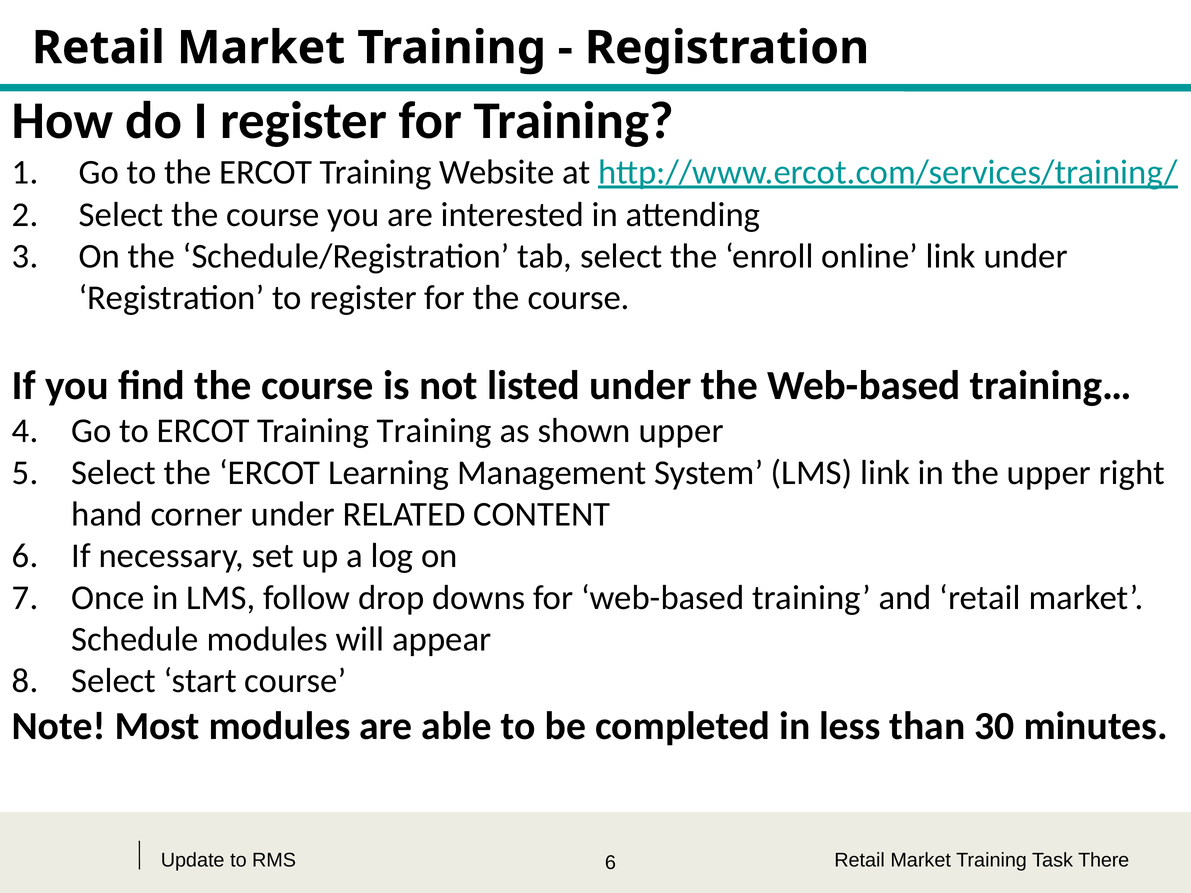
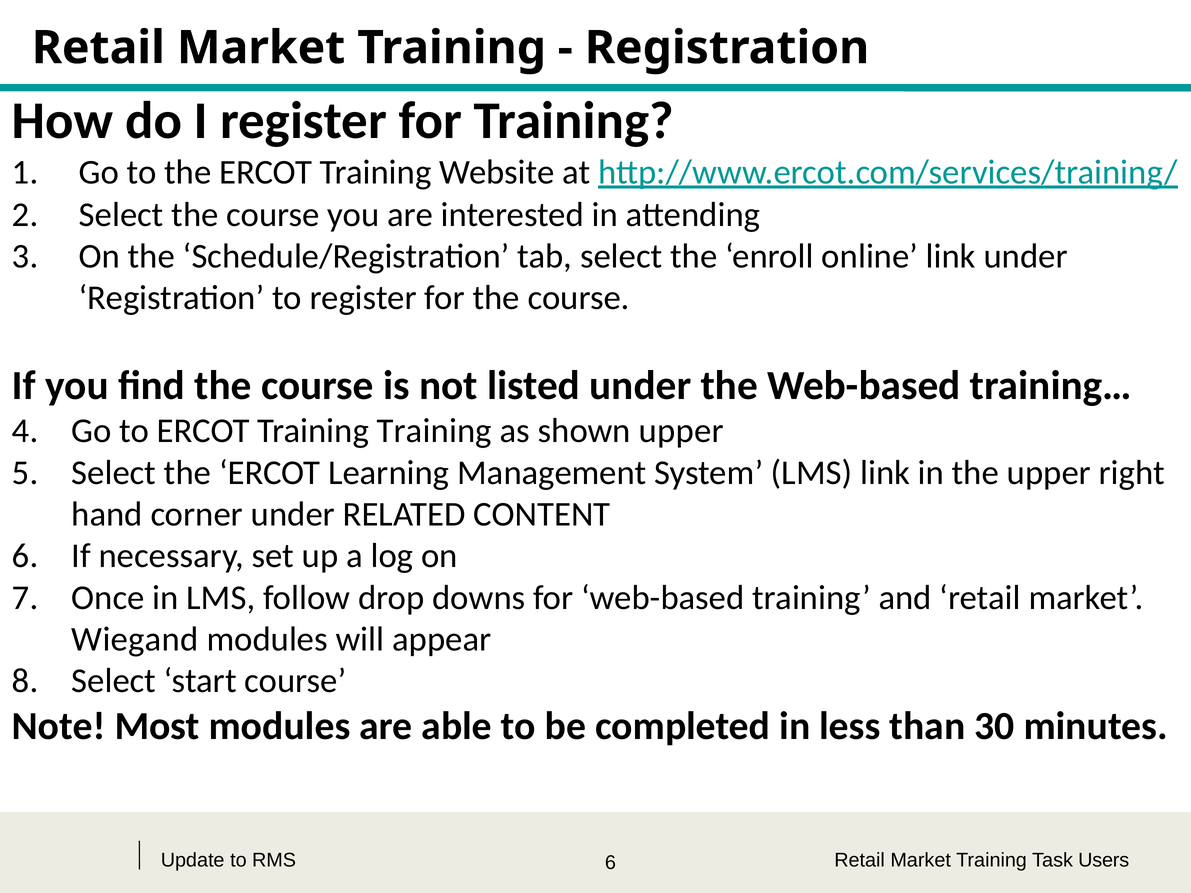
Schedule: Schedule -> Wiegand
There: There -> Users
